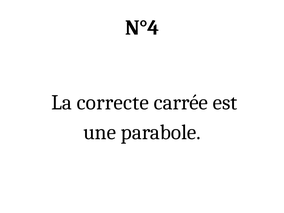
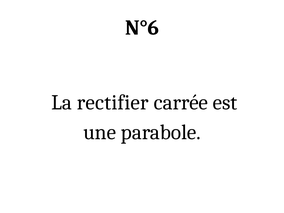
N°4: N°4 -> N°6
correcte: correcte -> rectifier
